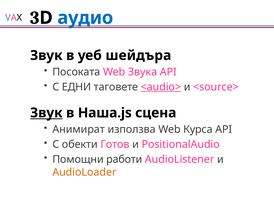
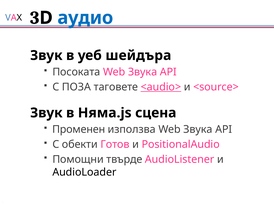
ЕДНИ: ЕДНИ -> ПОЗА
Звук at (46, 113) underline: present -> none
Наша.js: Наша.js -> Няма.js
Анимират: Анимират -> Променен
използва Web Курса: Курса -> Звука
работи: работи -> твърде
AudioLoader colour: orange -> black
